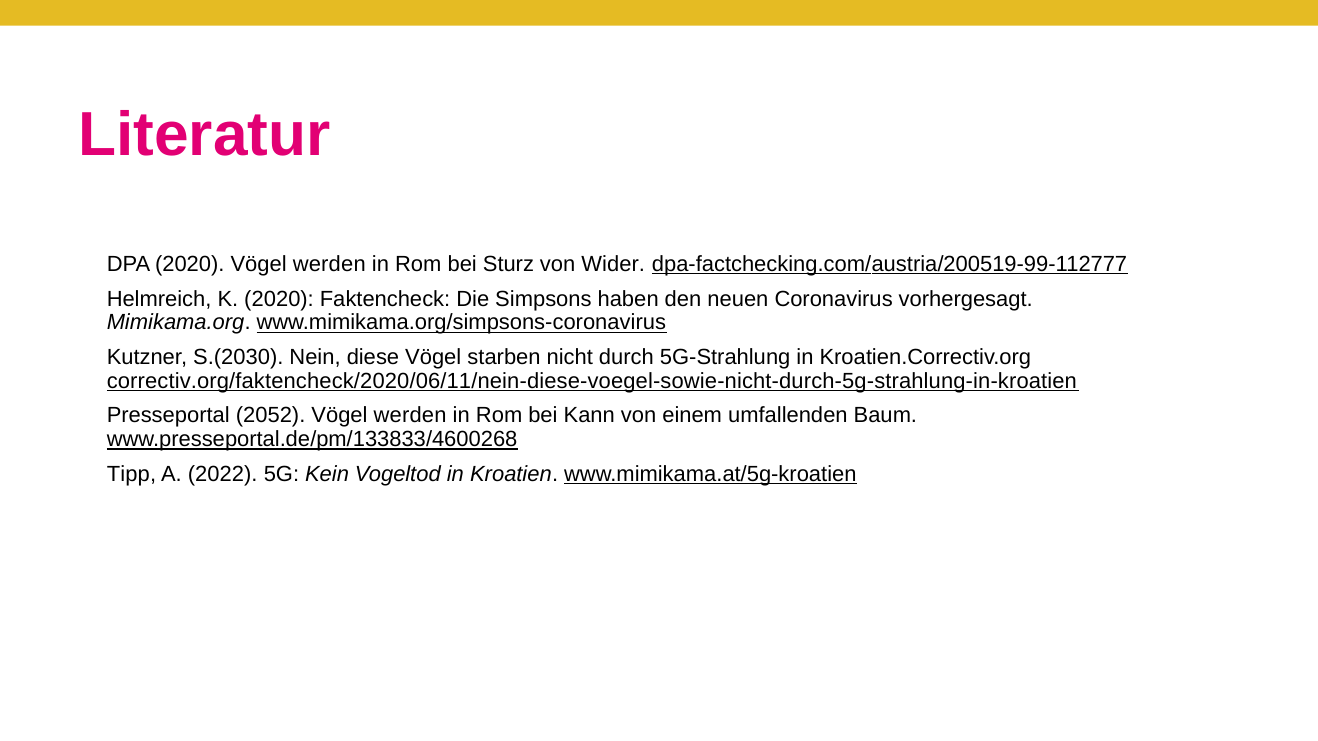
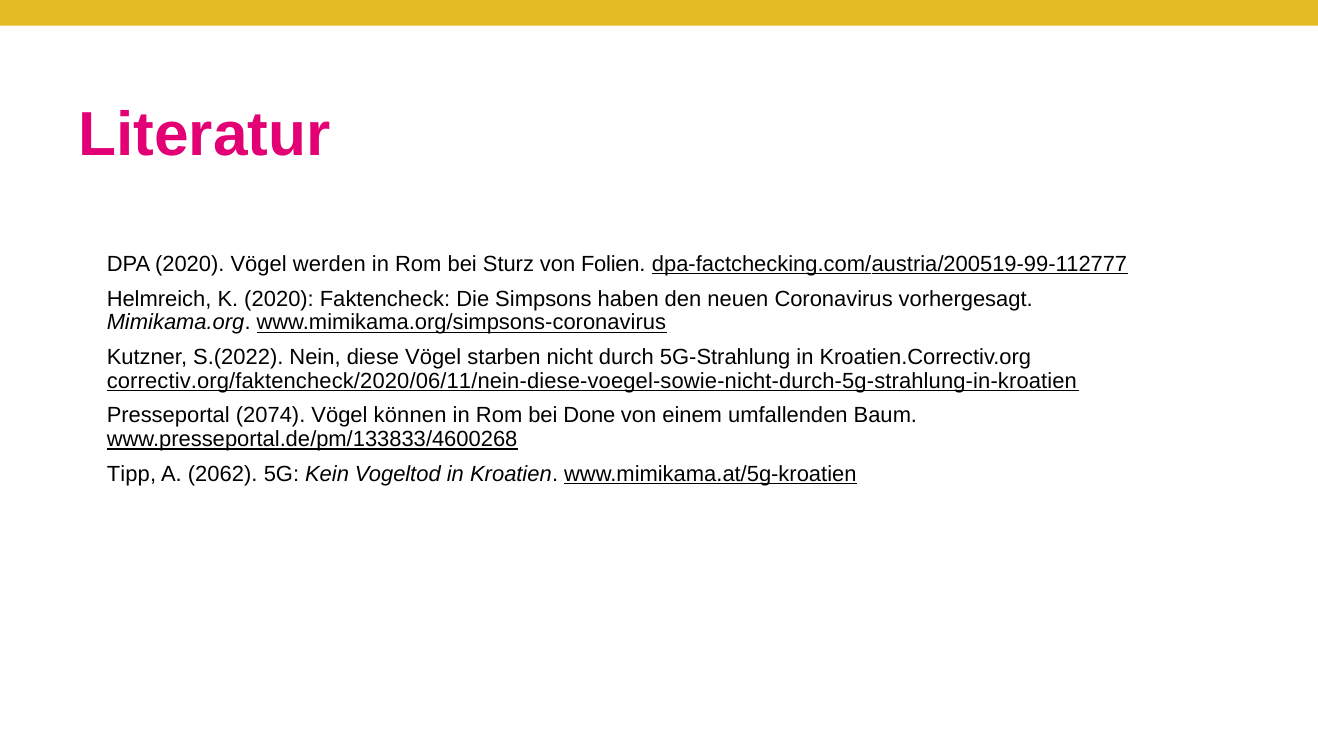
Wider: Wider -> Folien
S.(2030: S.(2030 -> S.(2022
2052: 2052 -> 2074
werden at (410, 416): werden -> können
Kann: Kann -> Done
2022: 2022 -> 2062
